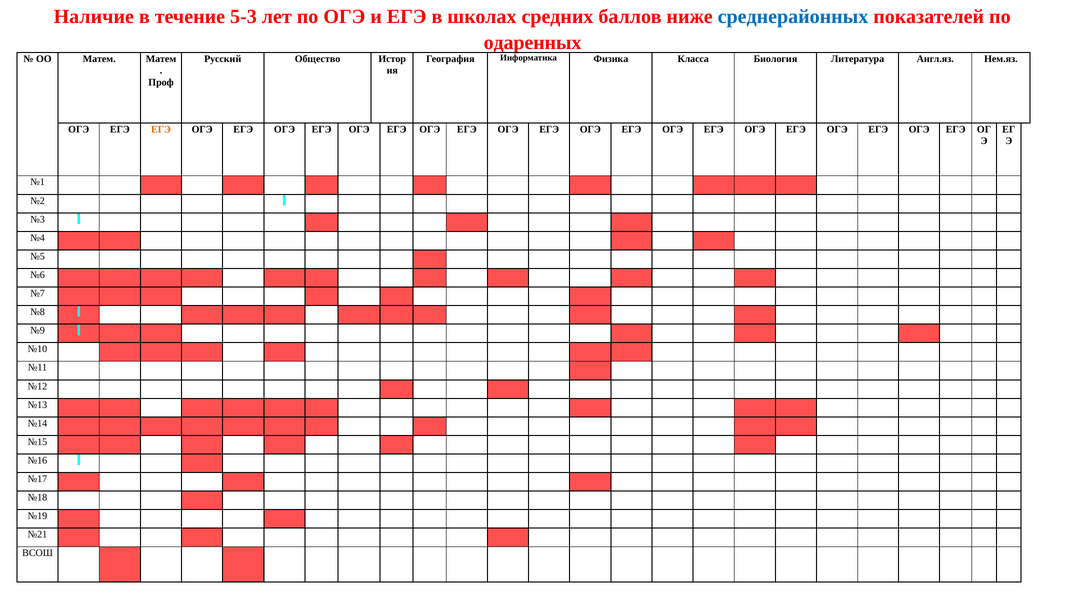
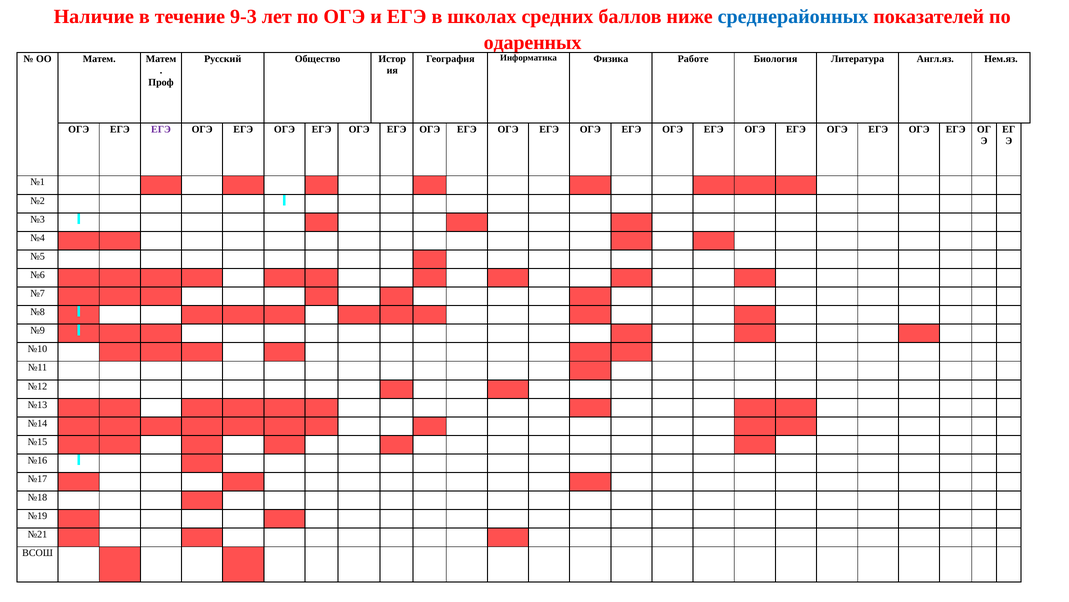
5-3: 5-3 -> 9-3
Класса: Класса -> Работе
ЕГЭ at (161, 129) colour: orange -> purple
